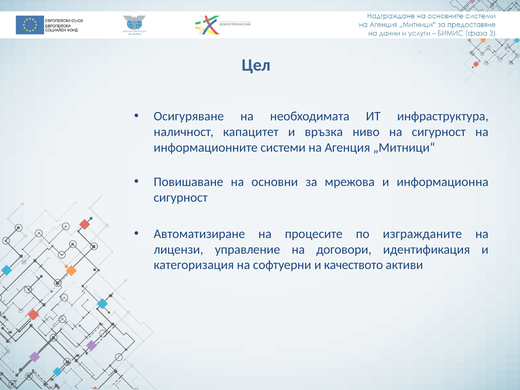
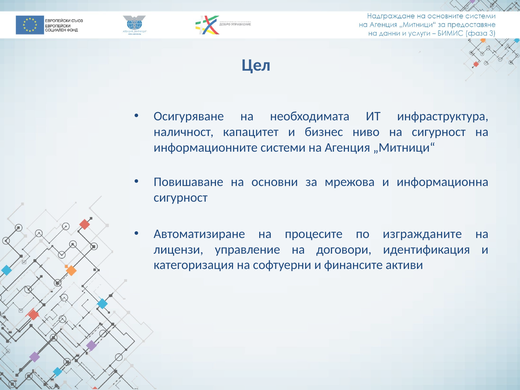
връзка: връзка -> бизнес
качеството: качеството -> финансите
